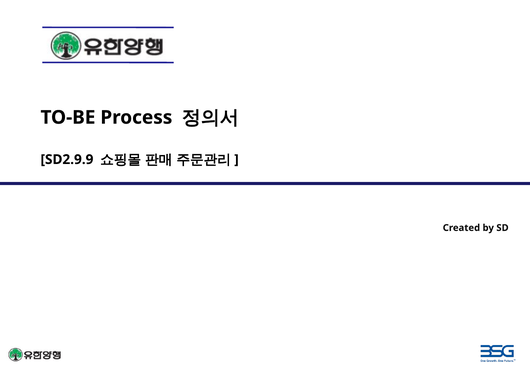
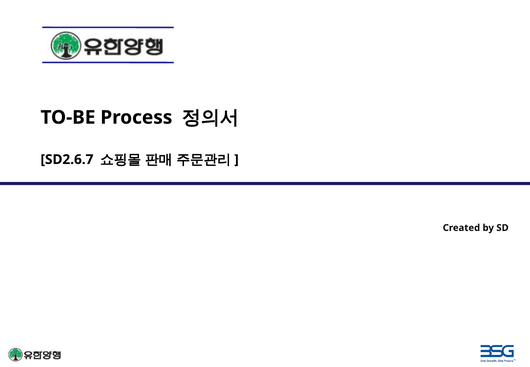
SD2.9.9: SD2.9.9 -> SD2.6.7
